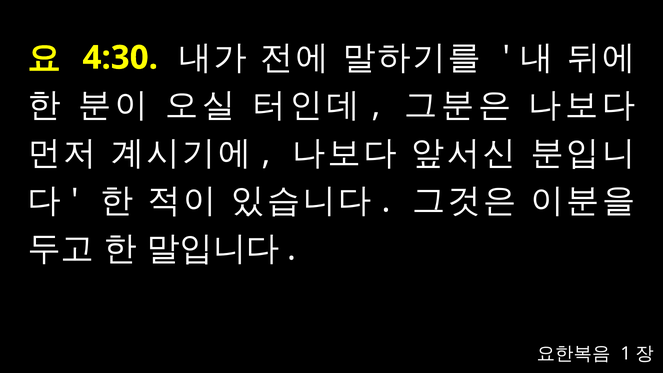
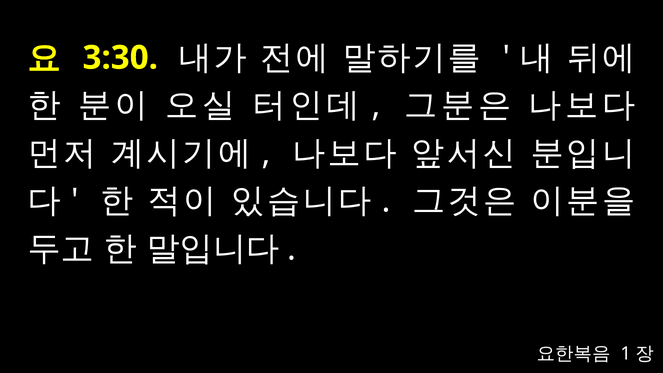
4:30: 4:30 -> 3:30
